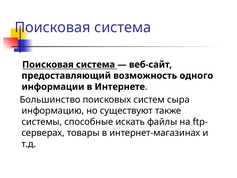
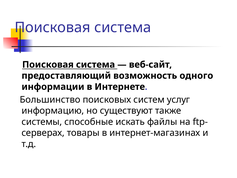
сыра: сыра -> услуг
